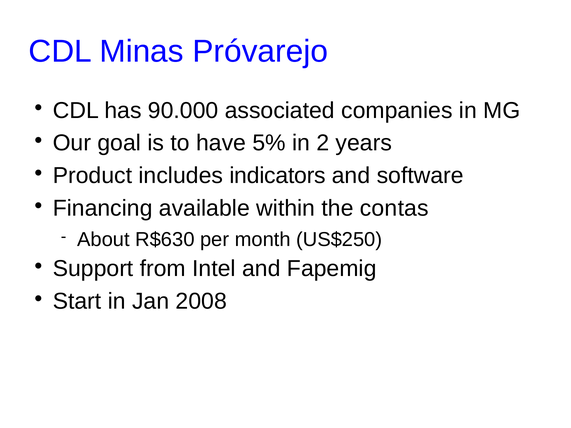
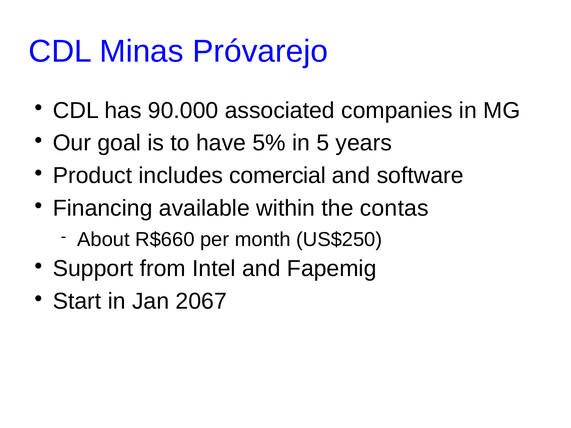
2: 2 -> 5
indicators: indicators -> comercial
R$630: R$630 -> R$660
2008: 2008 -> 2067
